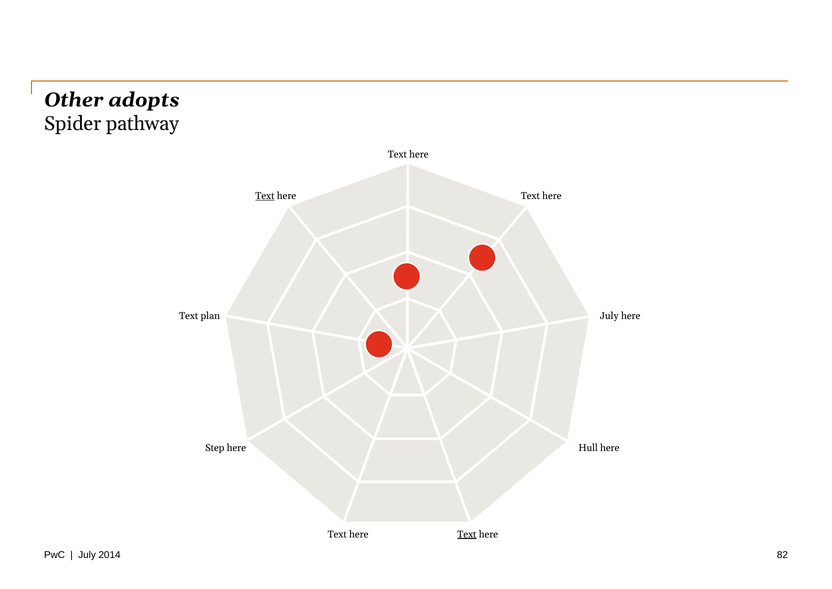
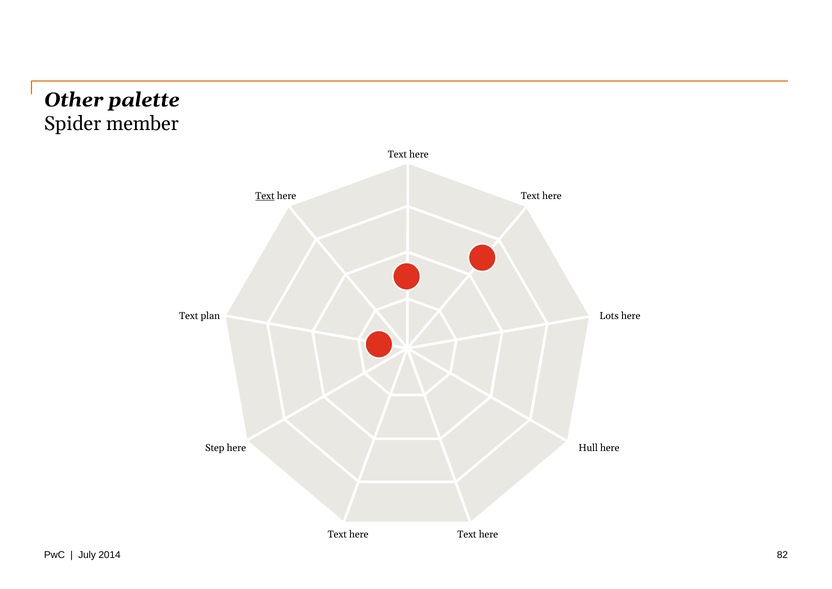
adopts: adopts -> palette
pathway: pathway -> member
July at (609, 316): July -> Lots
Text at (467, 534) underline: present -> none
